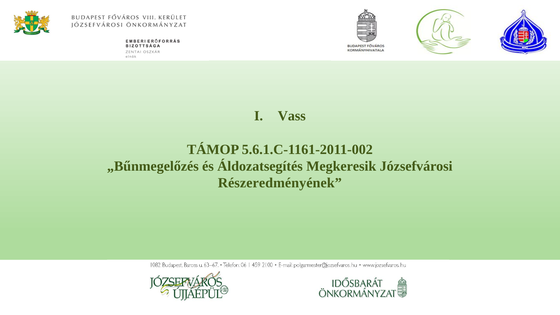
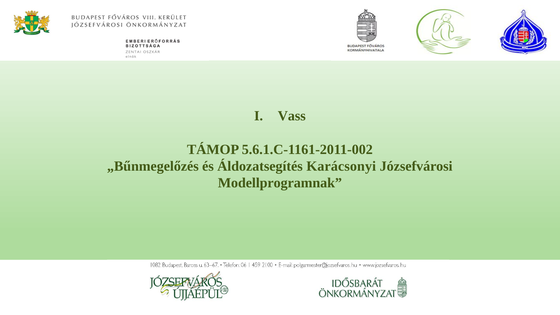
Megkeresik: Megkeresik -> Karácsonyi
Részeredményének: Részeredményének -> Modellprogramnak
